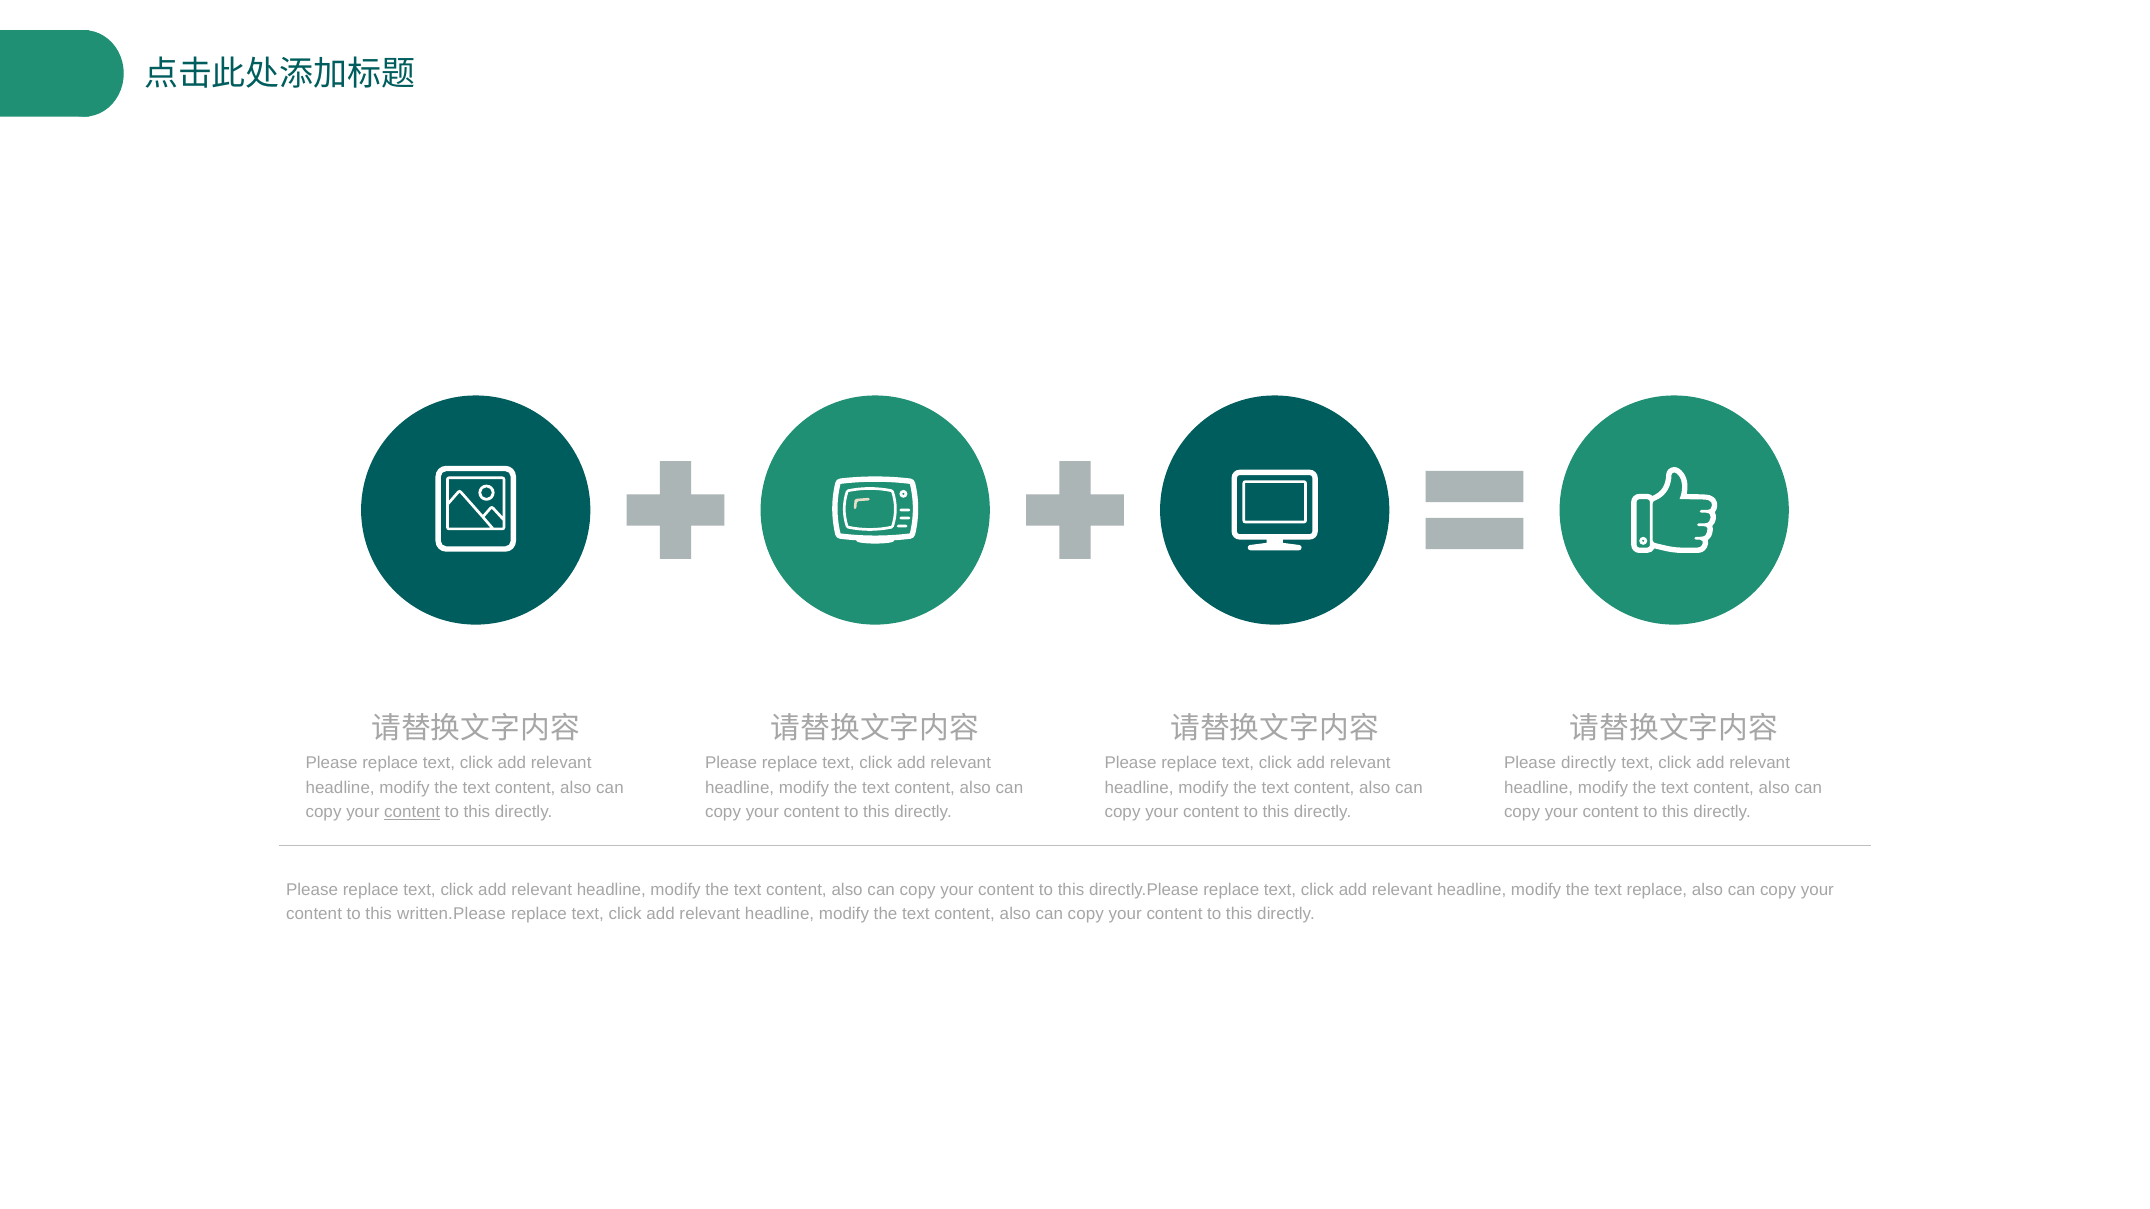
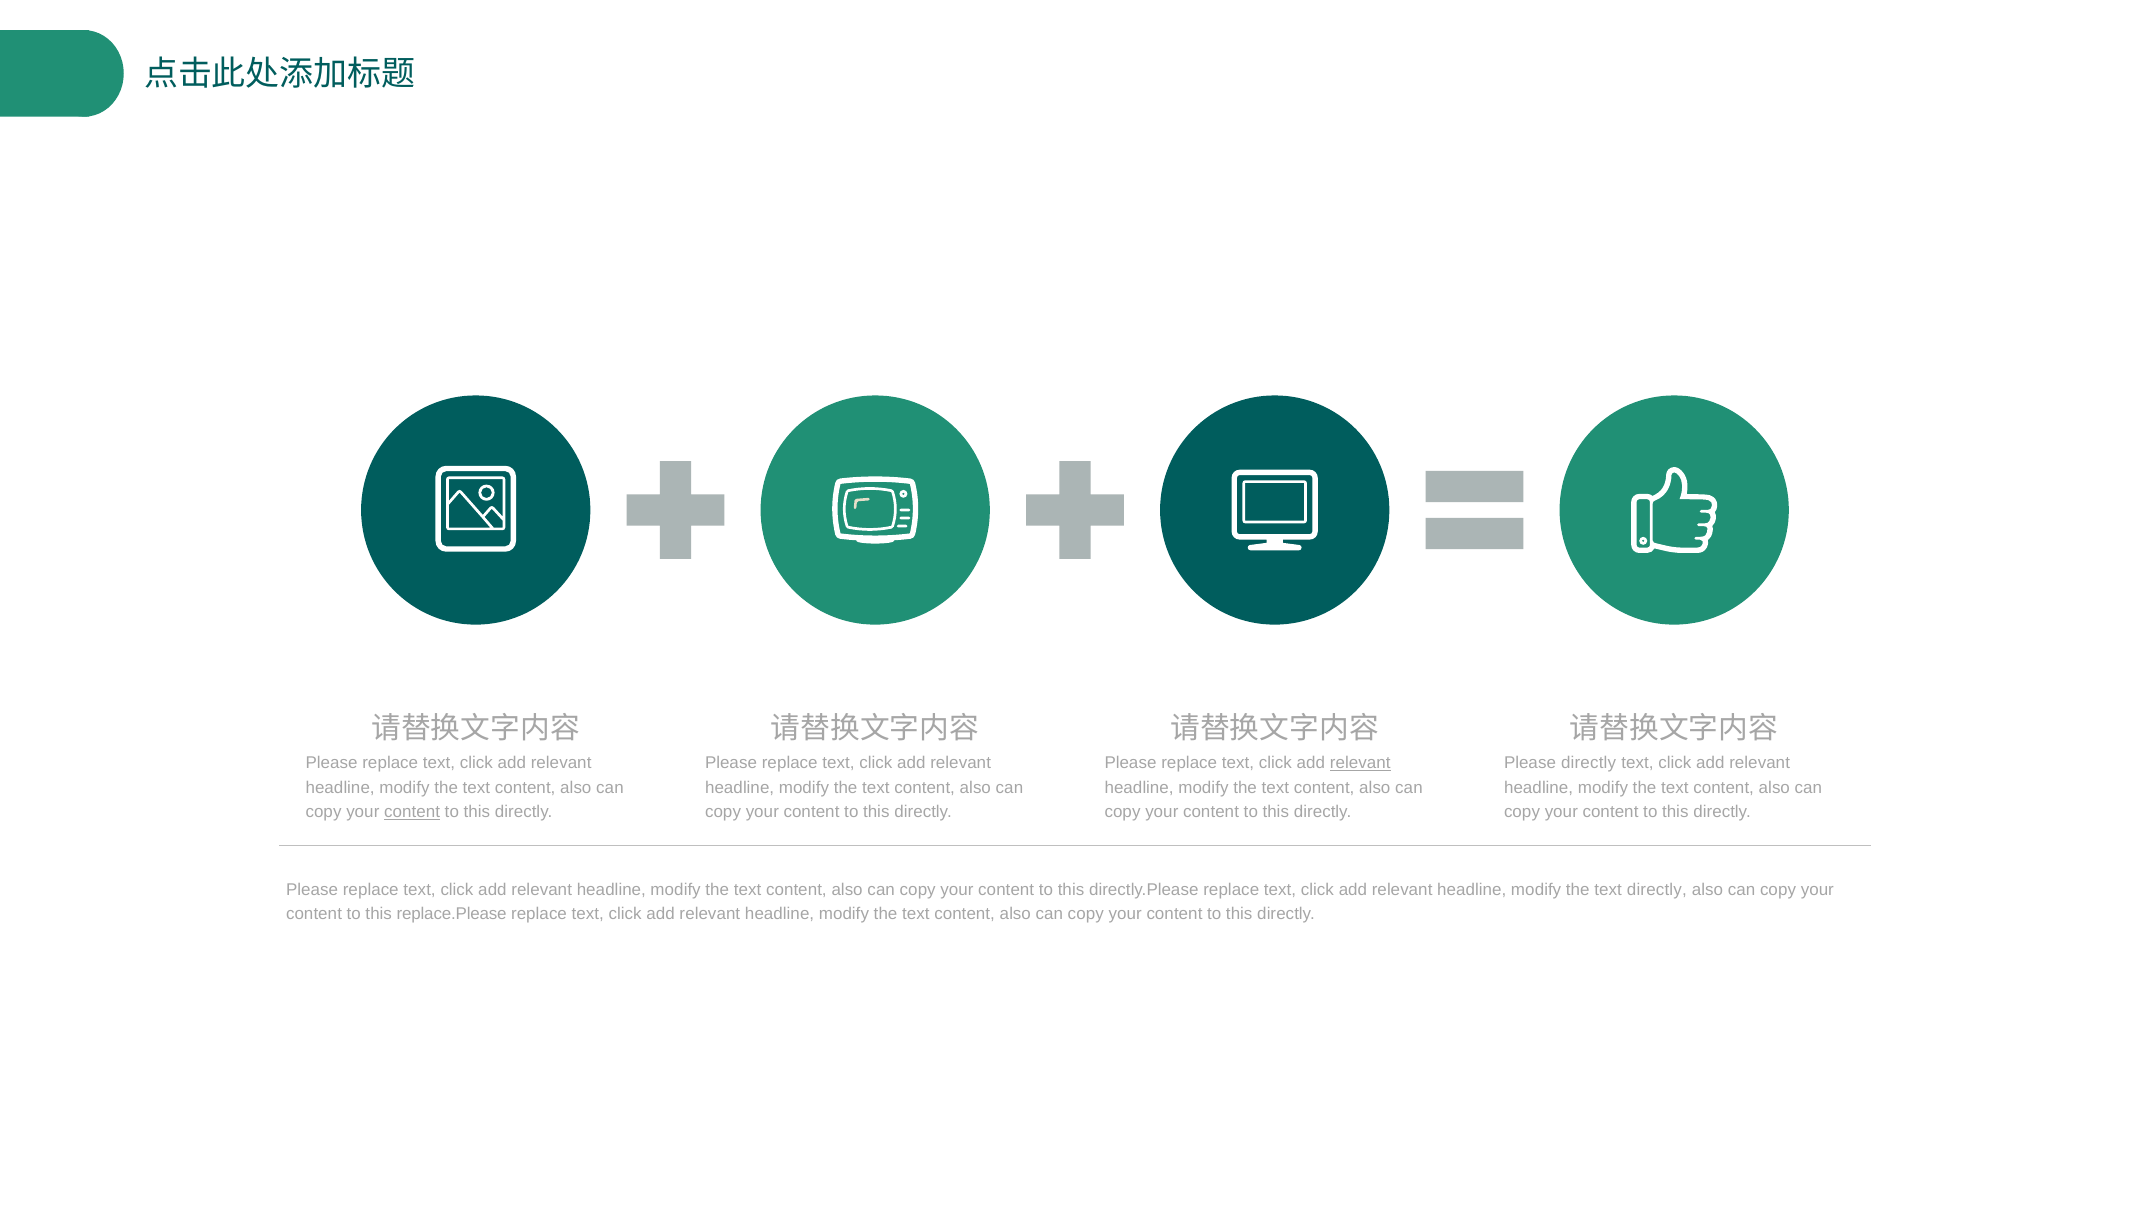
relevant at (1360, 763) underline: none -> present
text replace: replace -> directly
written.Please: written.Please -> replace.Please
